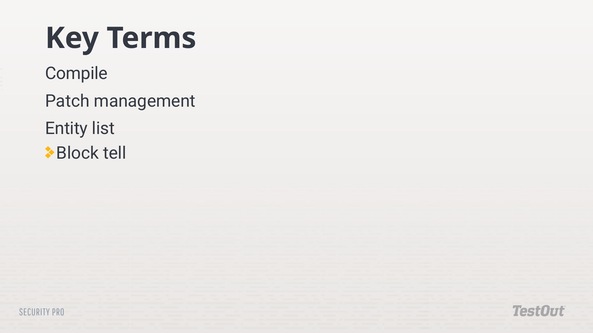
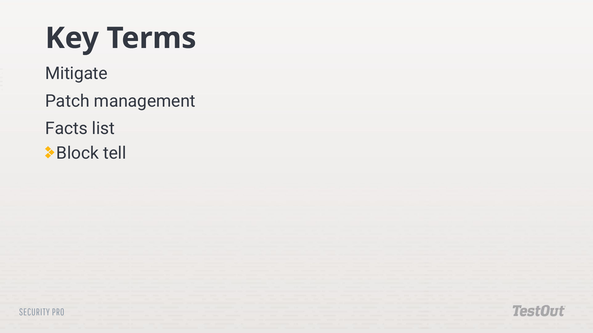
Compile: Compile -> Mitigate
Entity: Entity -> Facts
